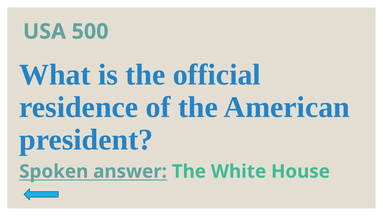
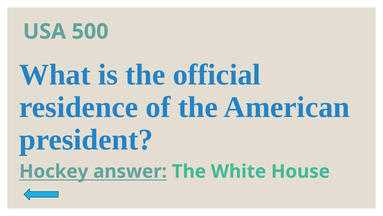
Spoken: Spoken -> Hockey
